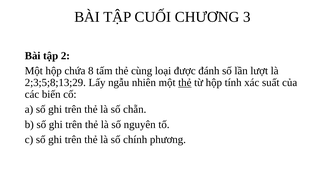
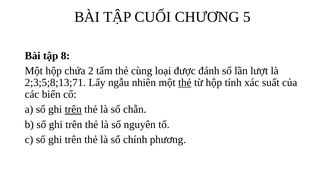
3: 3 -> 5
2: 2 -> 8
8: 8 -> 2
2;3;5;8;13;29: 2;3;5;8;13;29 -> 2;3;5;8;13;71
trên at (73, 109) underline: none -> present
